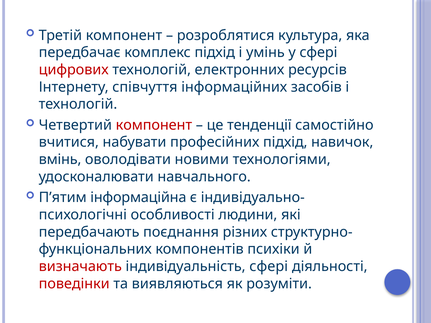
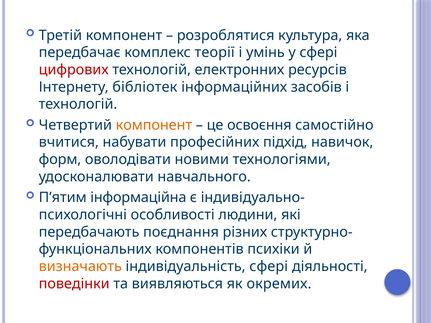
комплекс підхід: підхід -> теорії
співчуття: співчуття -> бібліотек
компонент at (154, 125) colour: red -> orange
тенденції: тенденції -> освоєння
вмінь: вмінь -> форм
визначають colour: red -> orange
розуміти: розуміти -> окремих
